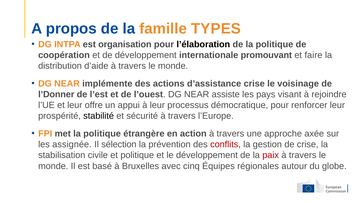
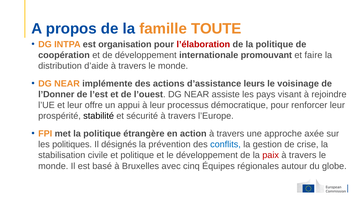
TYPES: TYPES -> TOUTE
l’élaboration colour: black -> red
d’assistance crise: crise -> leurs
assignée: assignée -> politiques
sélection: sélection -> désignés
conflits colour: red -> blue
